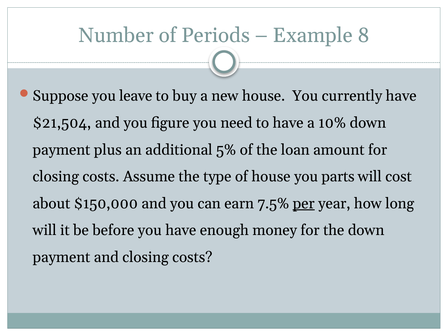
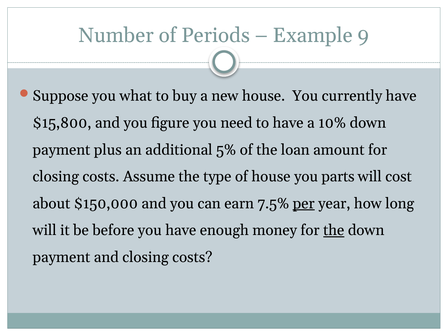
8: 8 -> 9
leave: leave -> what
$21,504: $21,504 -> $15,800
the at (334, 230) underline: none -> present
